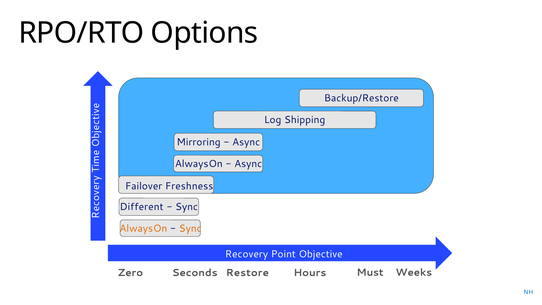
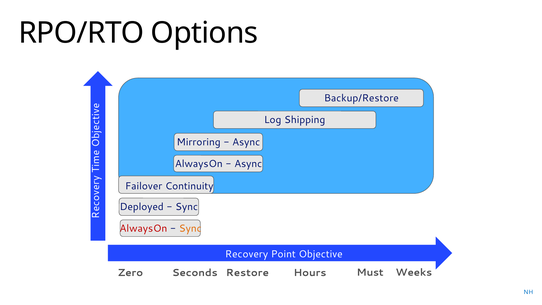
Freshness: Freshness -> Continuity
Different: Different -> Deployed
AlwaysOn at (143, 228) colour: orange -> red
